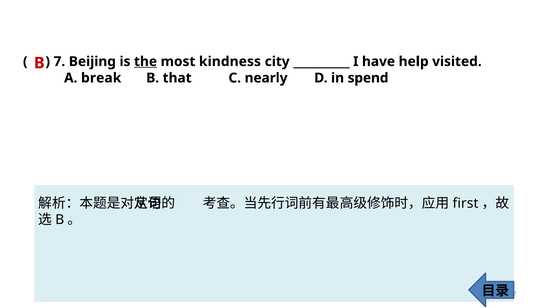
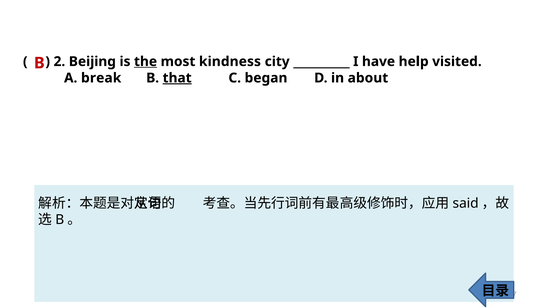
7: 7 -> 2
that underline: none -> present
nearly: nearly -> began
spend: spend -> about
first: first -> said
